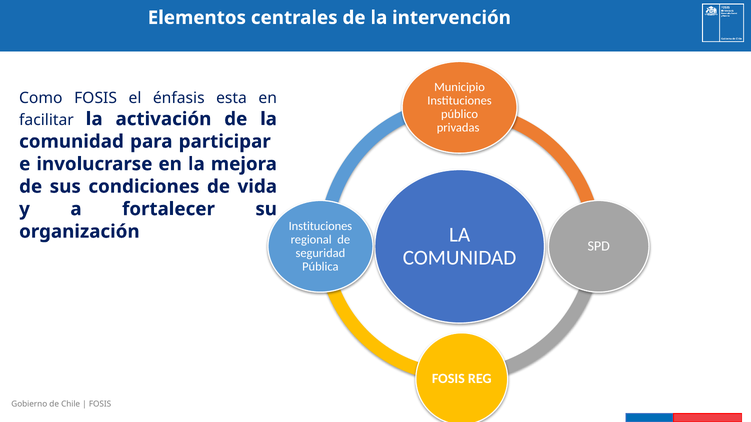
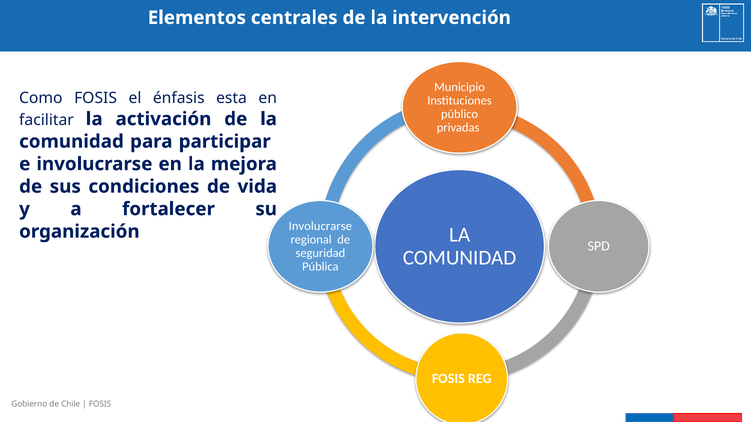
Instituciones at (320, 226): Instituciones -> Involucrarse
